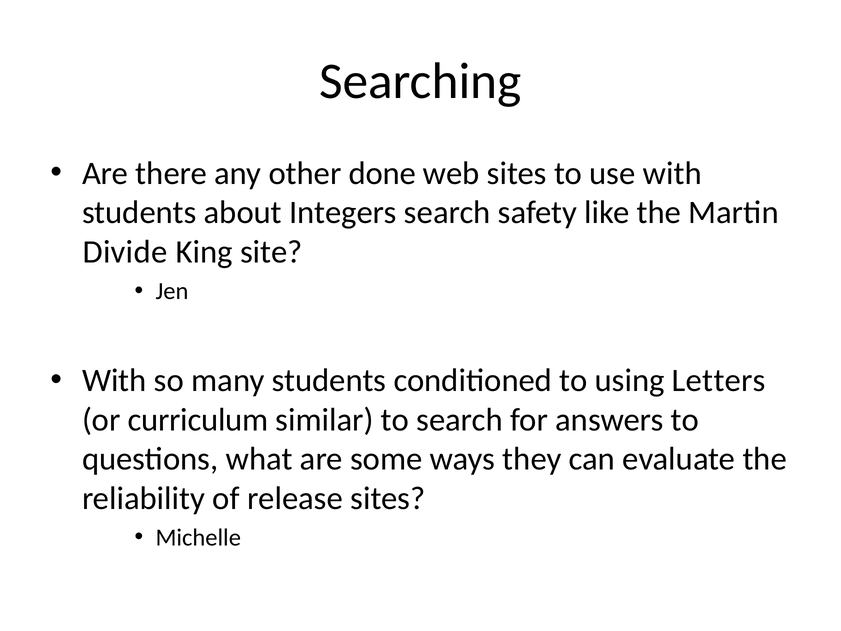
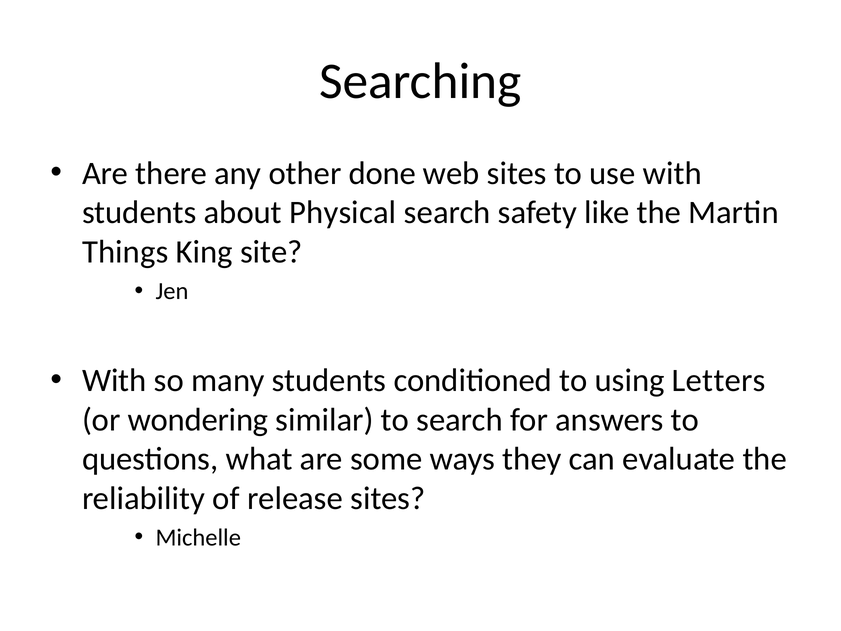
Integers: Integers -> Physical
Divide: Divide -> Things
curriculum: curriculum -> wondering
